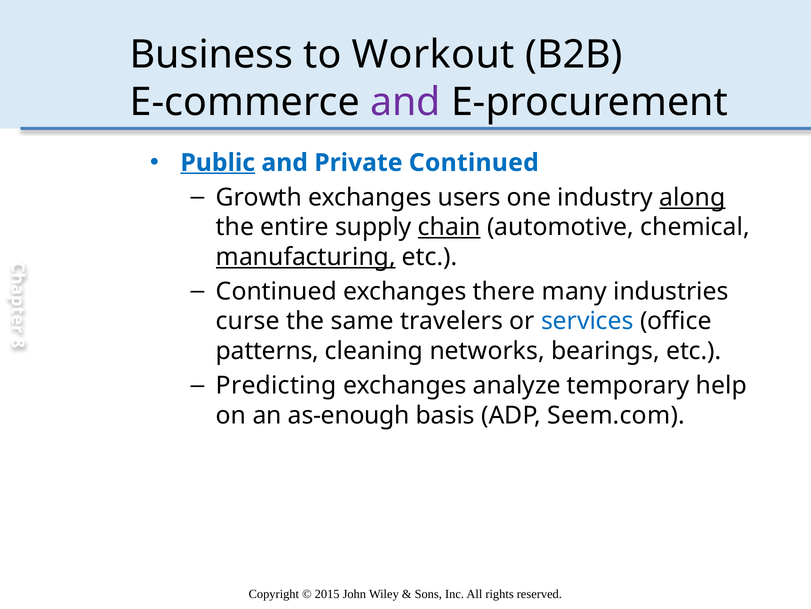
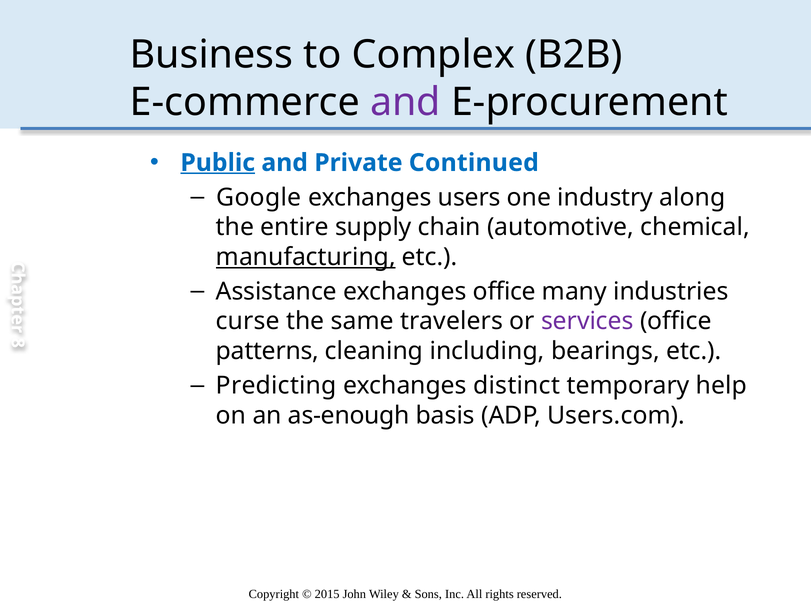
Workout: Workout -> Complex
Growth: Growth -> Google
along underline: present -> none
chain underline: present -> none
Continued at (276, 291): Continued -> Assistance
exchanges there: there -> office
services colour: blue -> purple
networks: networks -> including
analyze: analyze -> distinct
Seem.com: Seem.com -> Users.com
